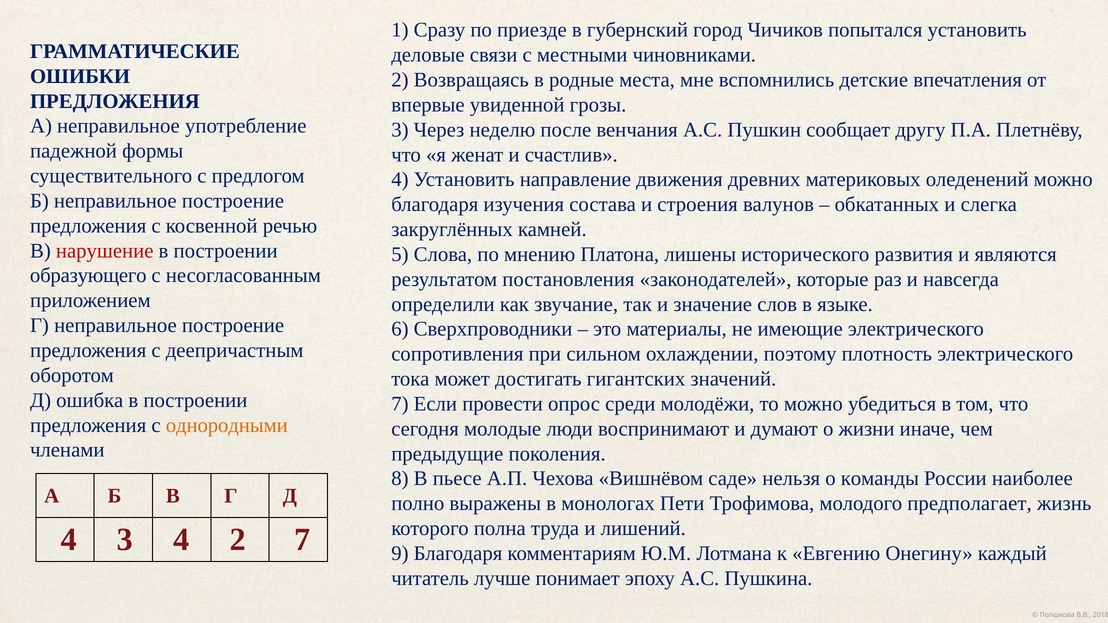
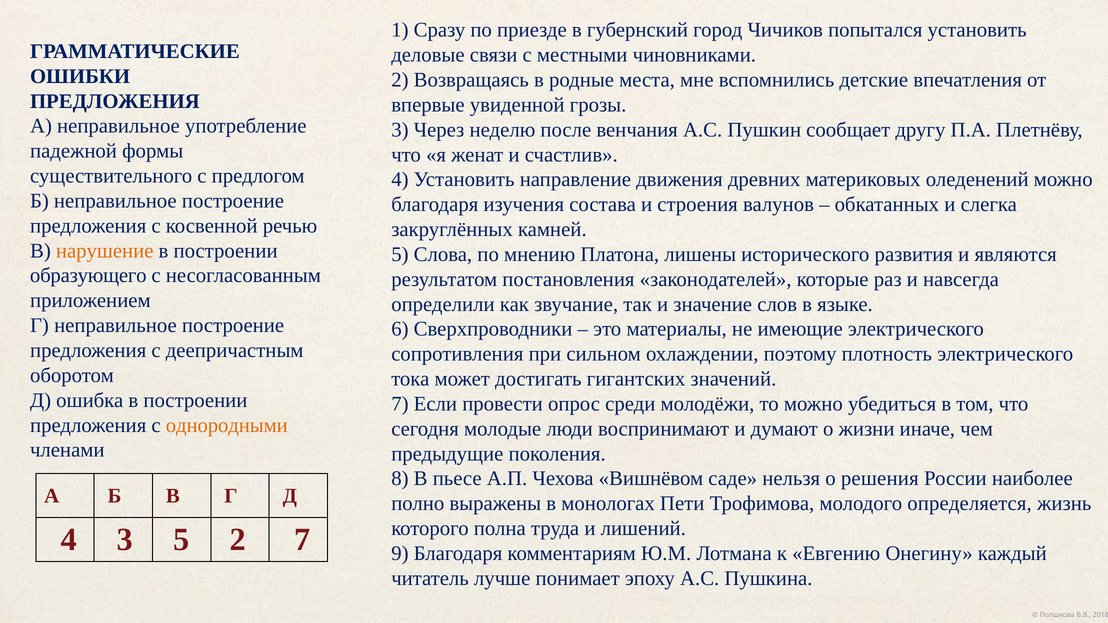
нарушение colour: red -> orange
команды: команды -> решения
предполагает: предполагает -> определяется
3 4: 4 -> 5
